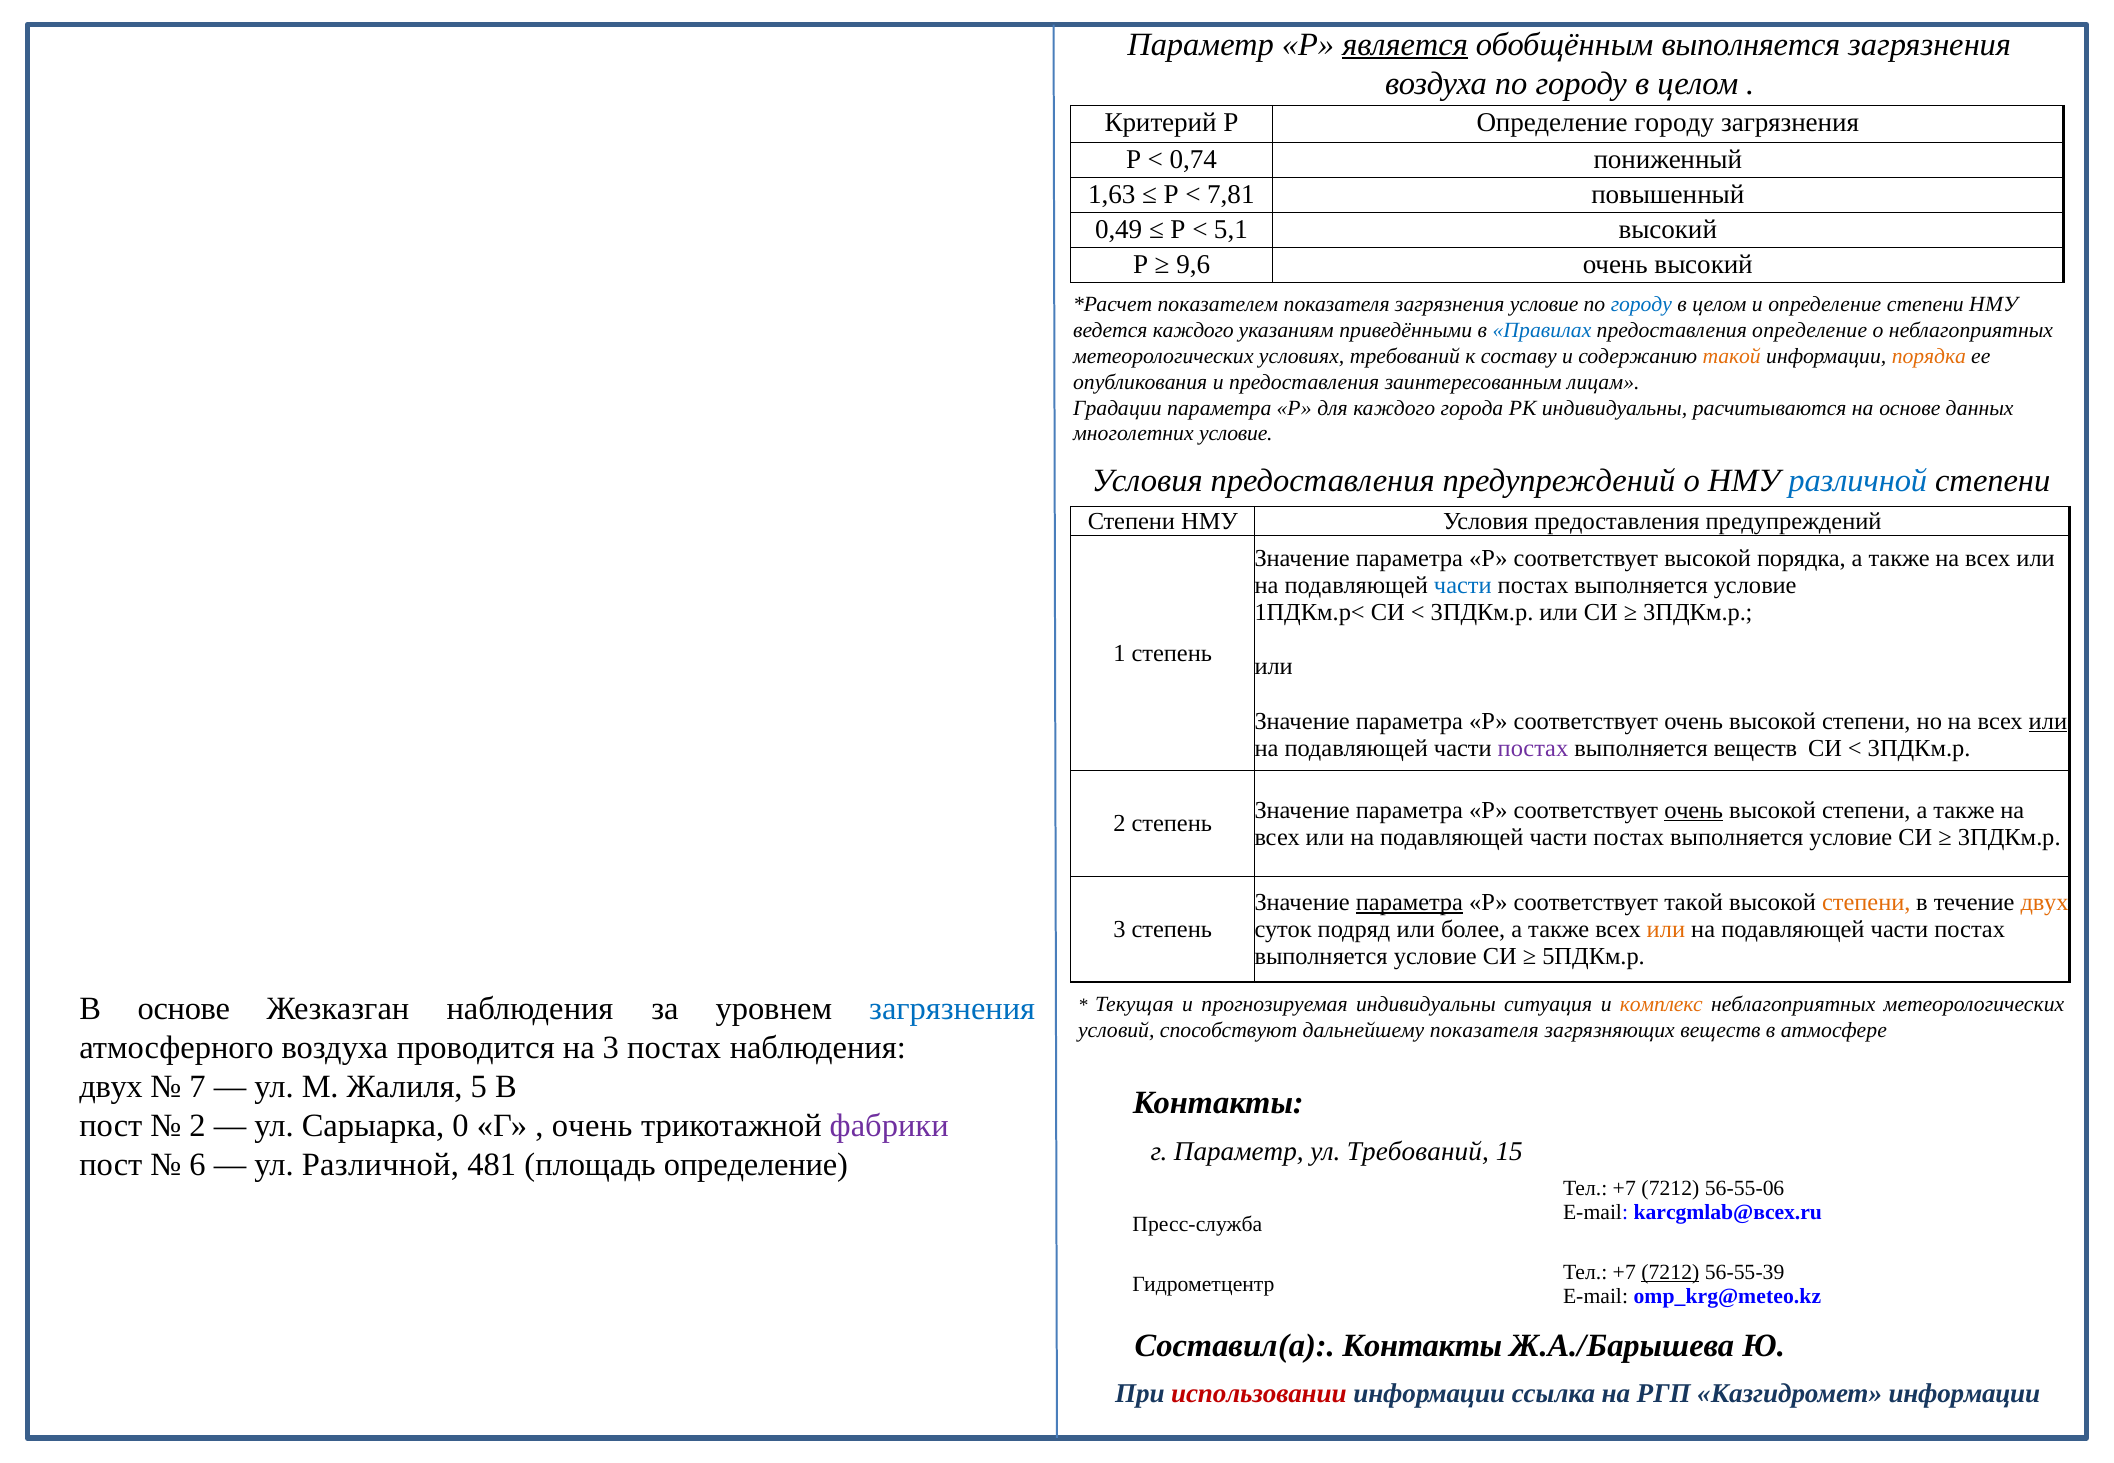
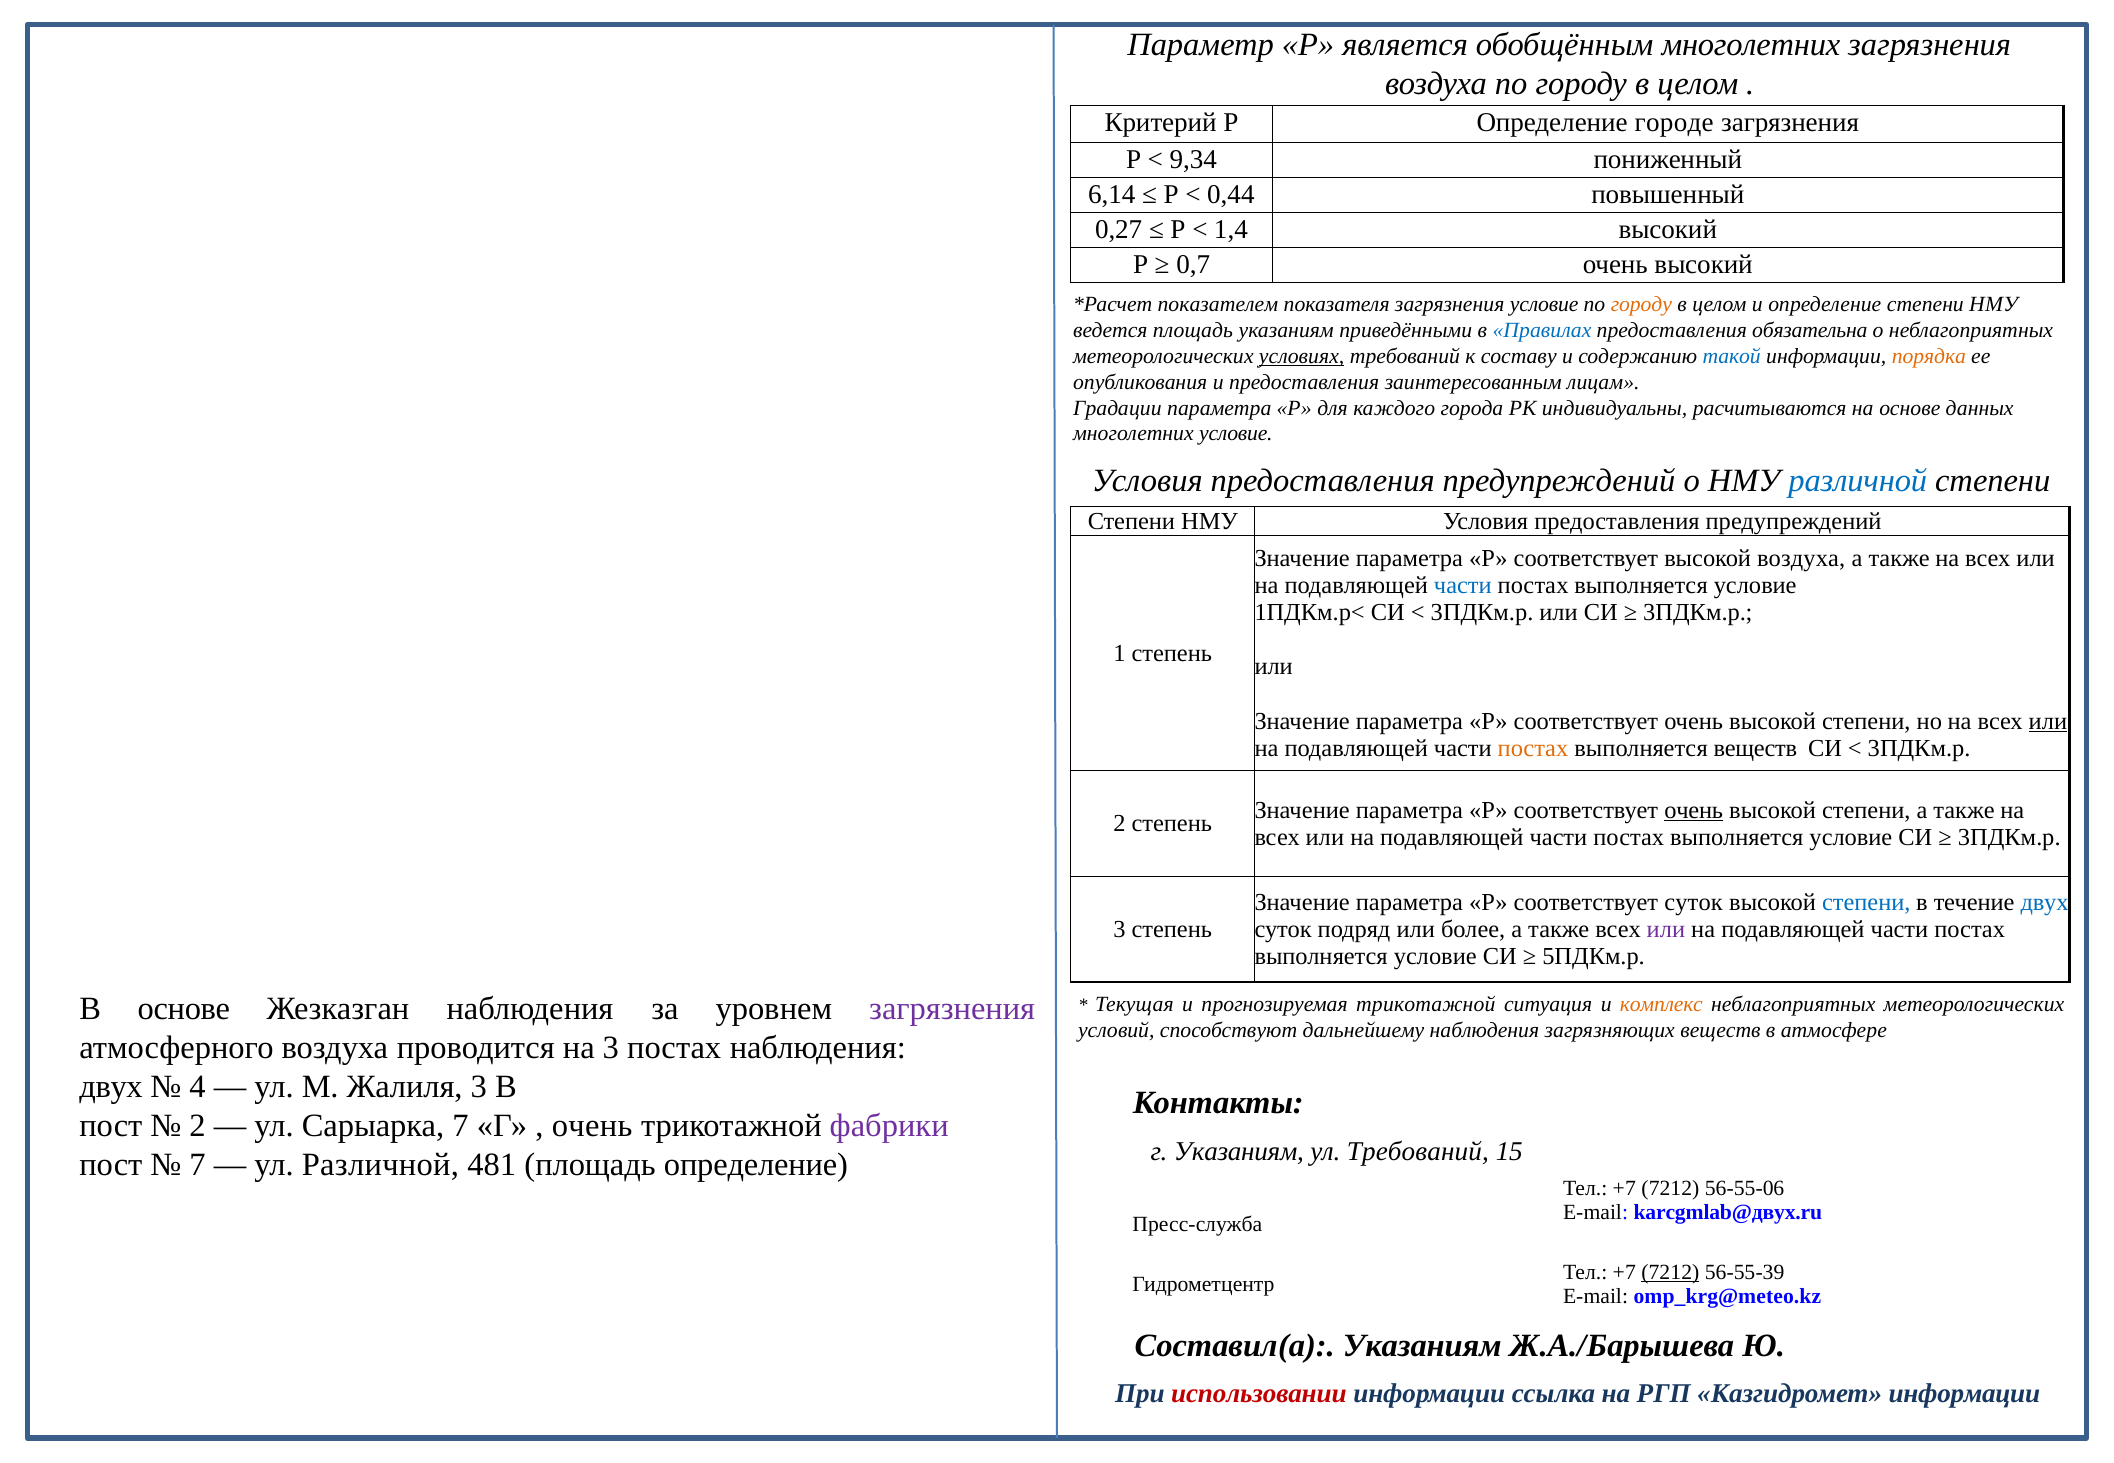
является underline: present -> none
обобщённым выполняется: выполняется -> многолетних
Определение городу: городу -> городе
0,74: 0,74 -> 9,34
1,63: 1,63 -> 6,14
7,81: 7,81 -> 0,44
0,49: 0,49 -> 0,27
5,1: 5,1 -> 1,4
9,6: 9,6 -> 0,7
городу at (1641, 304) colour: blue -> orange
ведется каждого: каждого -> площадь
предоставления определение: определение -> обязательна
условиях underline: none -> present
такой at (1732, 356) colour: orange -> blue
высокой порядка: порядка -> воздуха
постах at (1533, 748) colour: purple -> orange
параметра at (1409, 903) underline: present -> none
соответствует такой: такой -> суток
степени at (1866, 903) colour: orange -> blue
двух at (2045, 903) colour: orange -> blue
или at (1666, 930) colour: orange -> purple
загрязнения at (952, 1009) colour: blue -> purple
прогнозируемая индивидуальны: индивидуальны -> трикотажной
дальнейшему показателя: показателя -> наблюдения
7: 7 -> 4
Жалиля 5: 5 -> 3
Сарыарка 0: 0 -> 7
г Параметр: Параметр -> Указаниям
6 at (198, 1165): 6 -> 7
karcgmlab@всех.ru: karcgmlab@всех.ru -> karcgmlab@двух.ru
Составил(а Контакты: Контакты -> Указаниям
